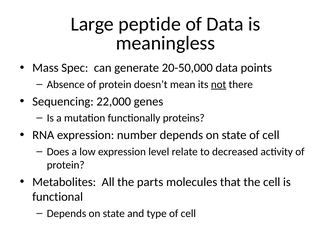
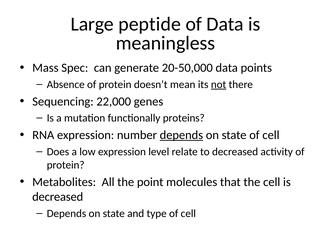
depends at (181, 135) underline: none -> present
parts: parts -> point
functional at (58, 197): functional -> decreased
